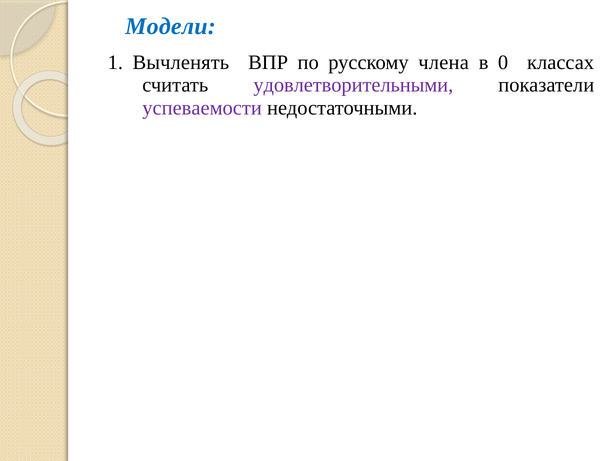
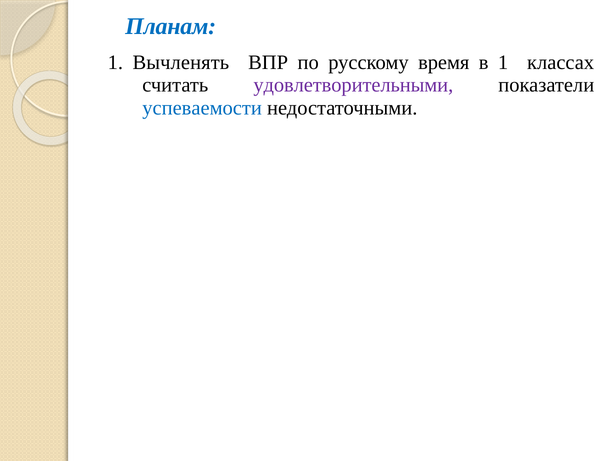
Модели: Модели -> Планам
члена: члена -> время
в 0: 0 -> 1
успеваемости colour: purple -> blue
